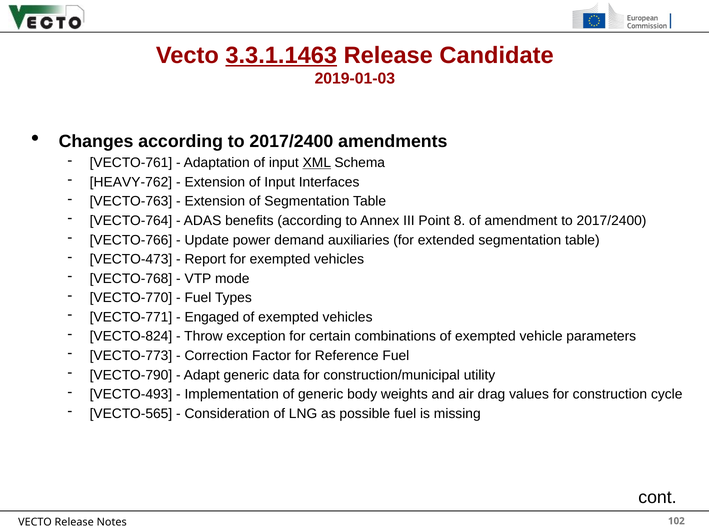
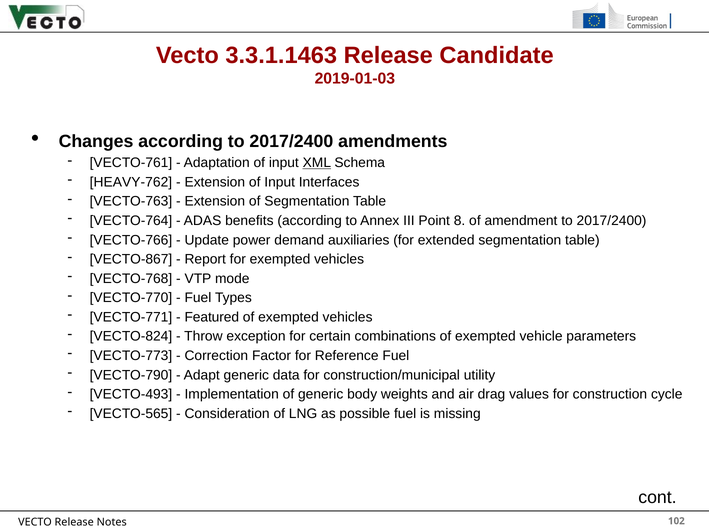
3.3.1.1463 underline: present -> none
VECTO-473: VECTO-473 -> VECTO-867
Engaged: Engaged -> Featured
